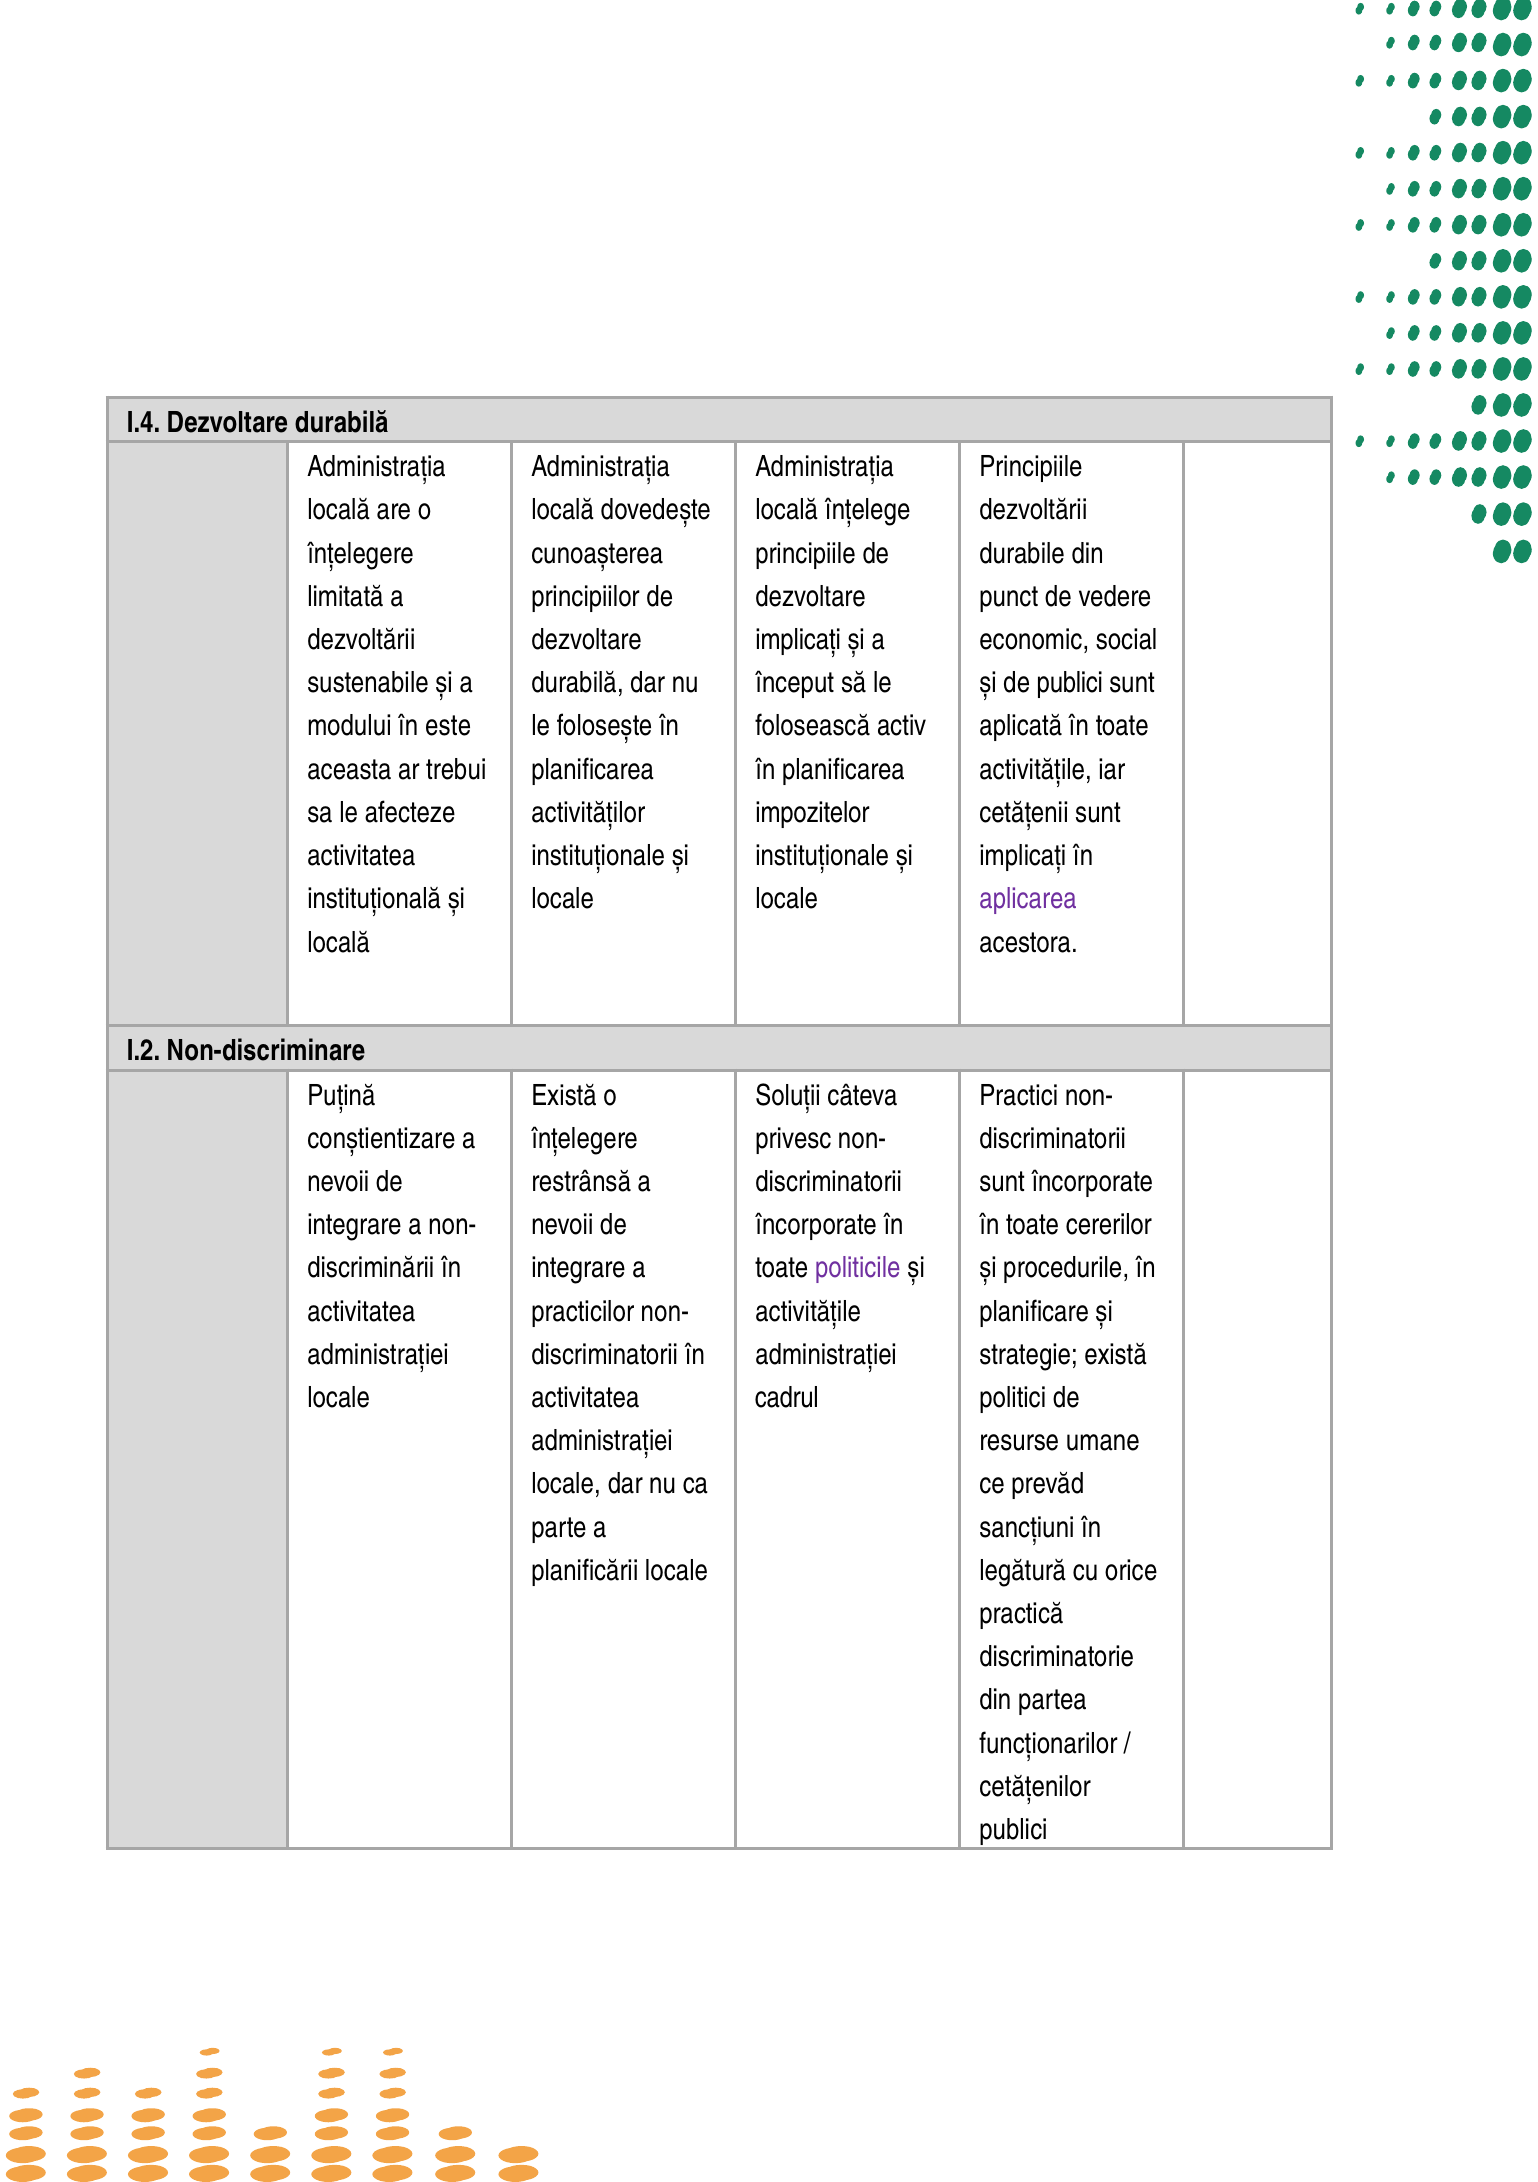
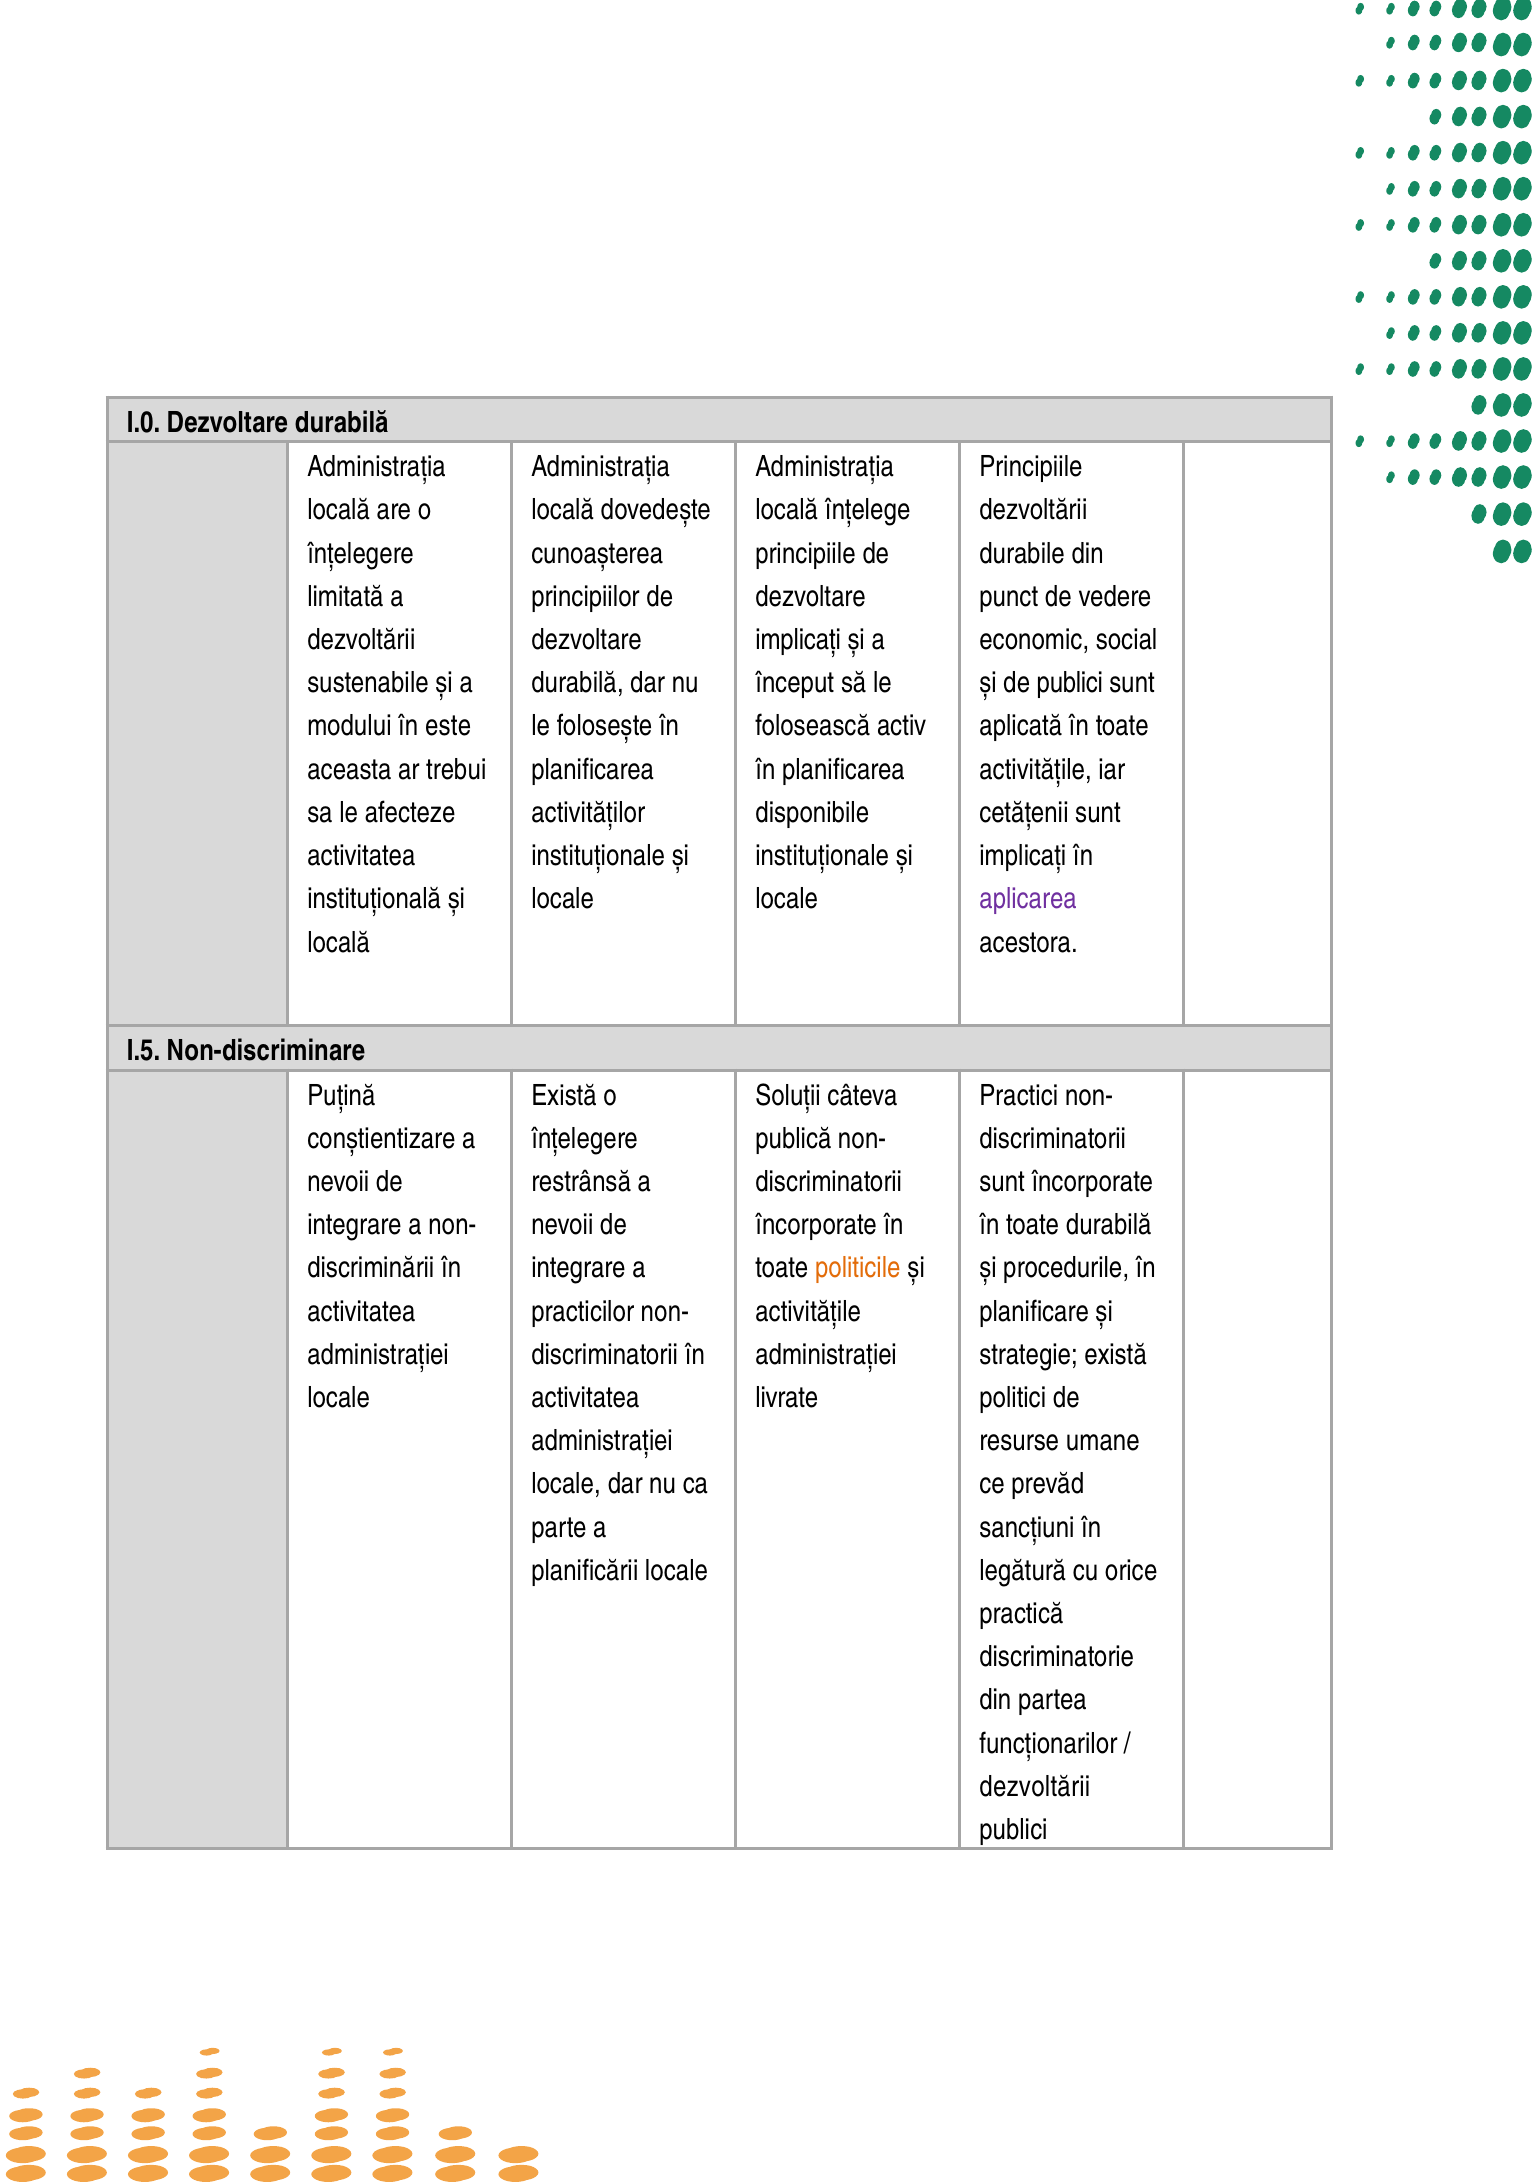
I.4: I.4 -> I.0
impozitelor: impozitelor -> disponibile
I.2: I.2 -> I.5
privesc: privesc -> publică
toate cererilor: cererilor -> durabilă
politicile colour: purple -> orange
cadrul: cadrul -> livrate
cetățenilor at (1035, 1787): cetățenilor -> dezvoltării
